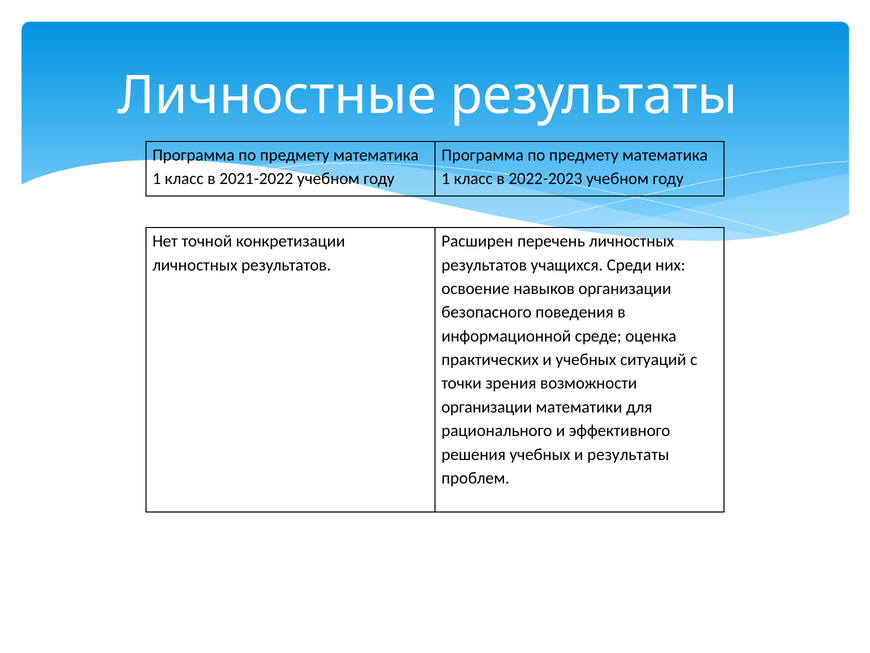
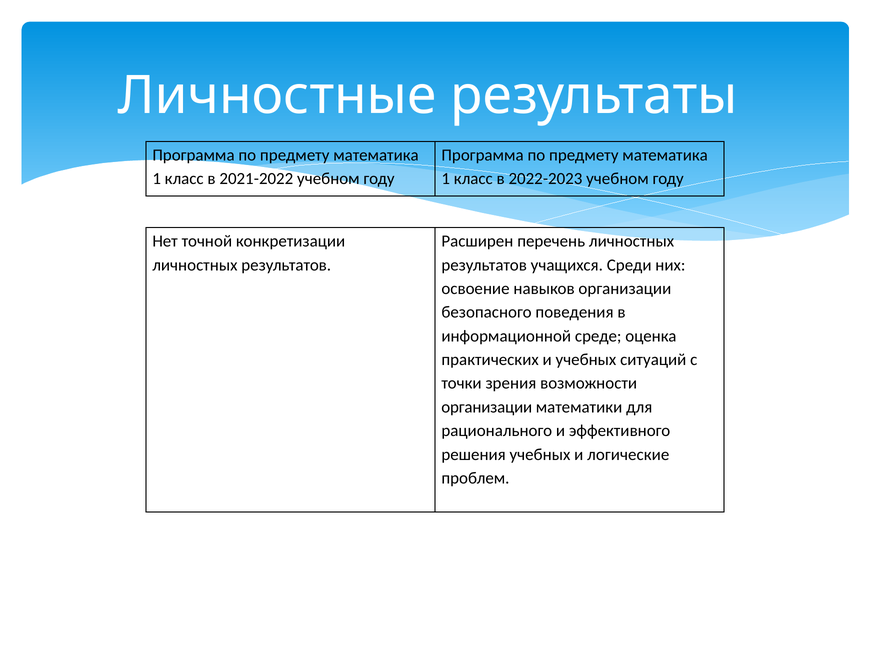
и результаты: результаты -> логические
